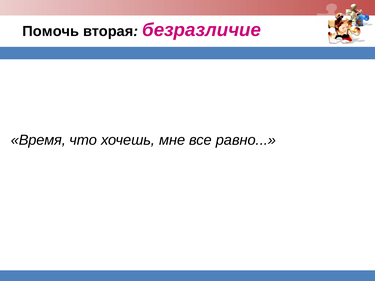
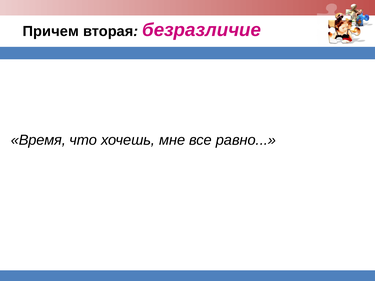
Помочь: Помочь -> Причем
